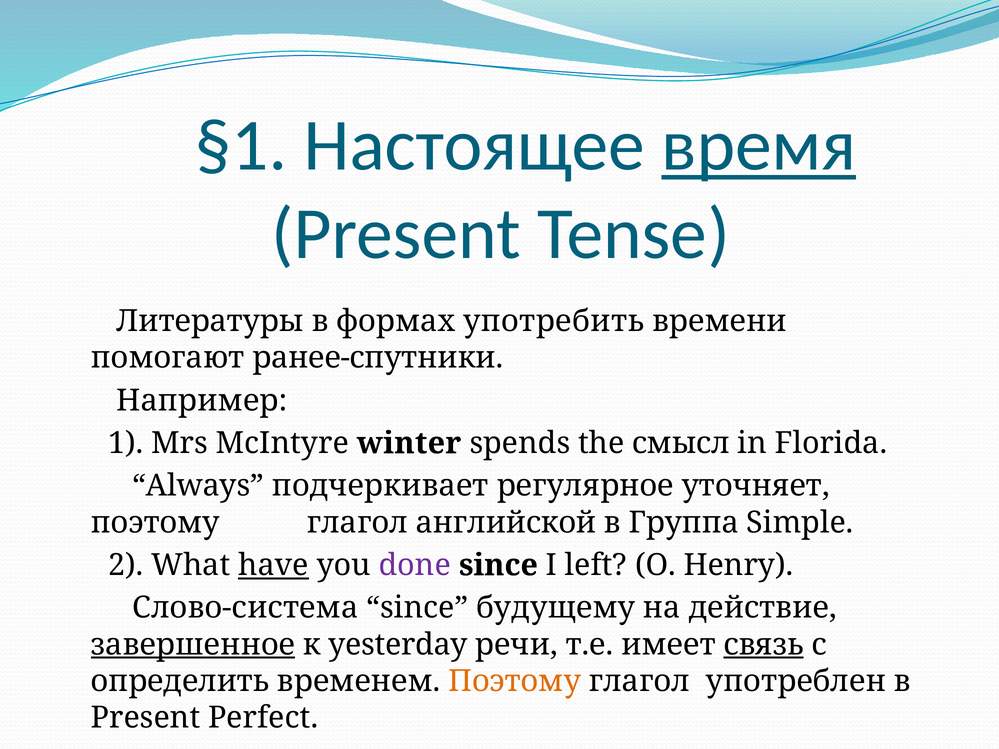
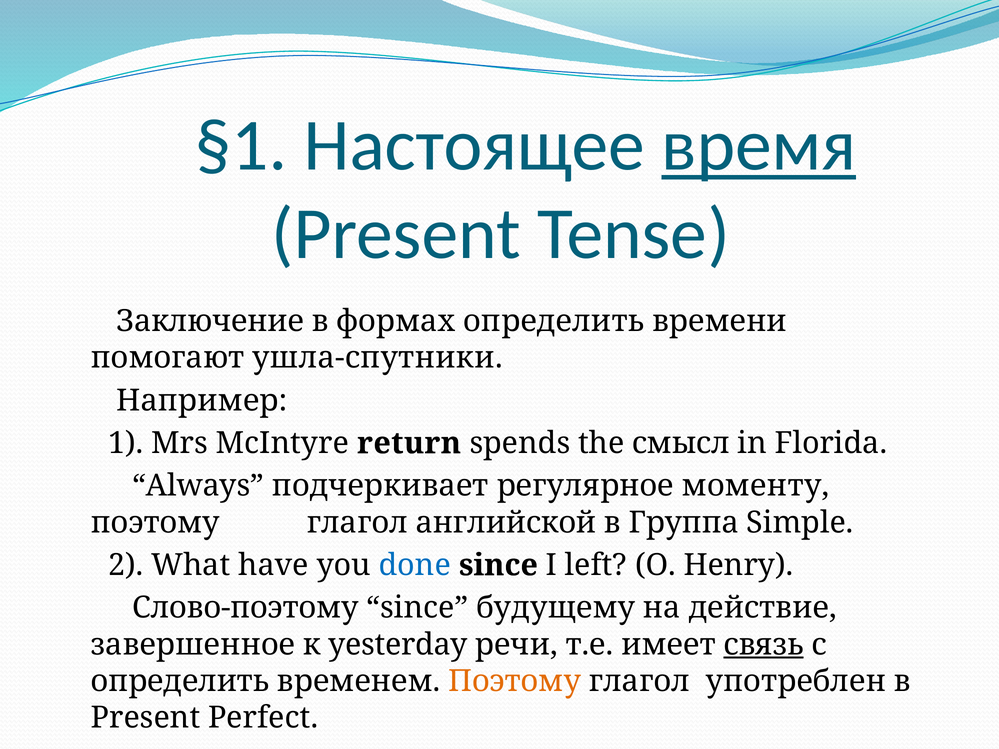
Литературы: Литературы -> Заключение
формах употребить: употребить -> определить
ранее-спутники: ранее-спутники -> ушла-спутники
winter: winter -> return
уточняет: уточняет -> моменту
have underline: present -> none
done colour: purple -> blue
Слово-система: Слово-система -> Слово-поэтому
завершенное underline: present -> none
